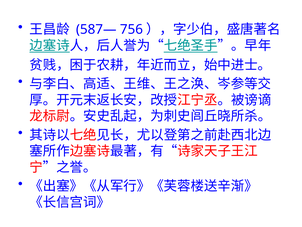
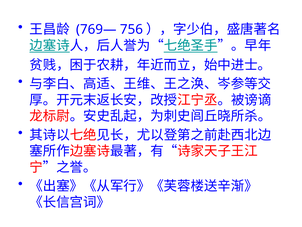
587—: 587— -> 769—
